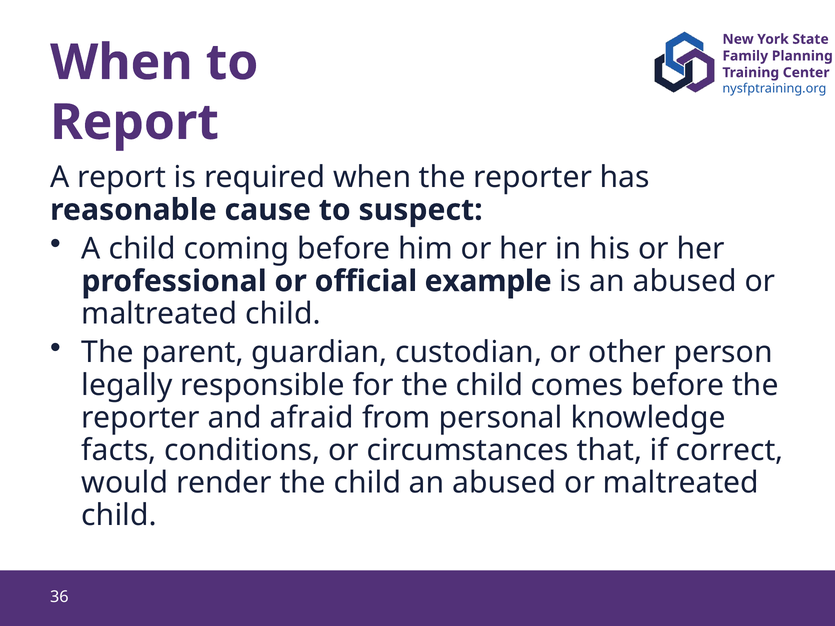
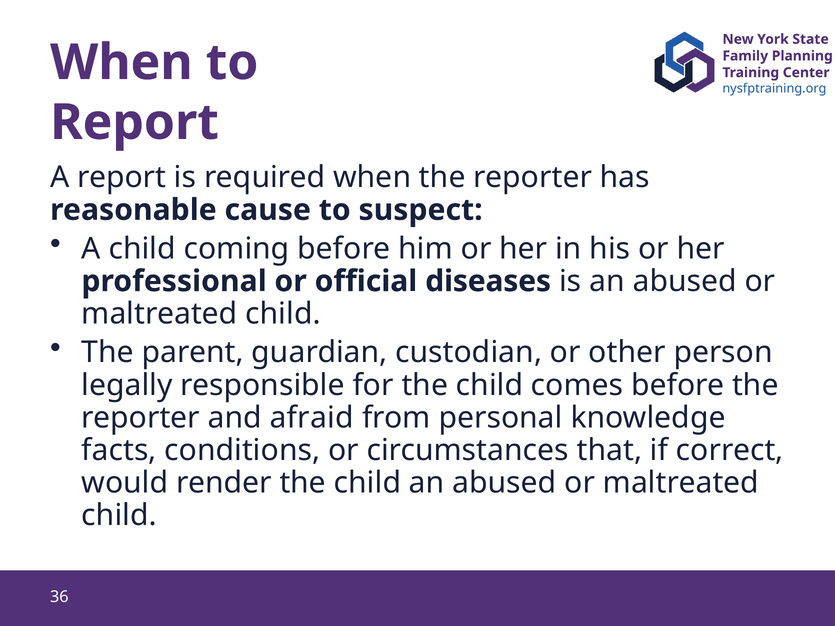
example: example -> diseases
